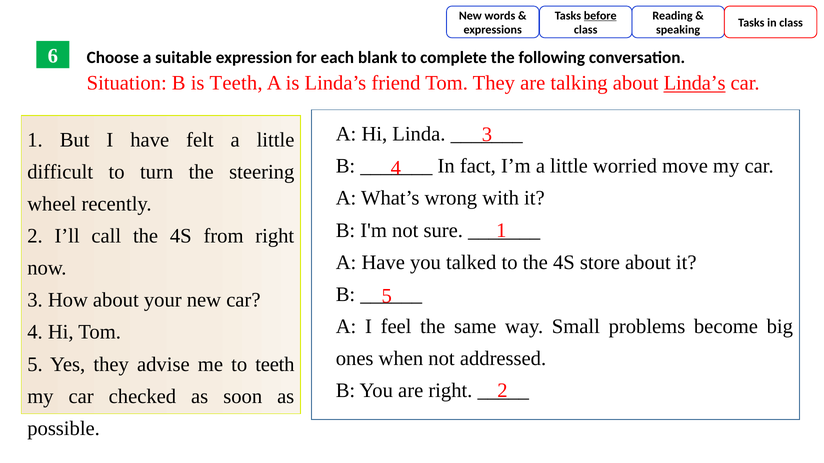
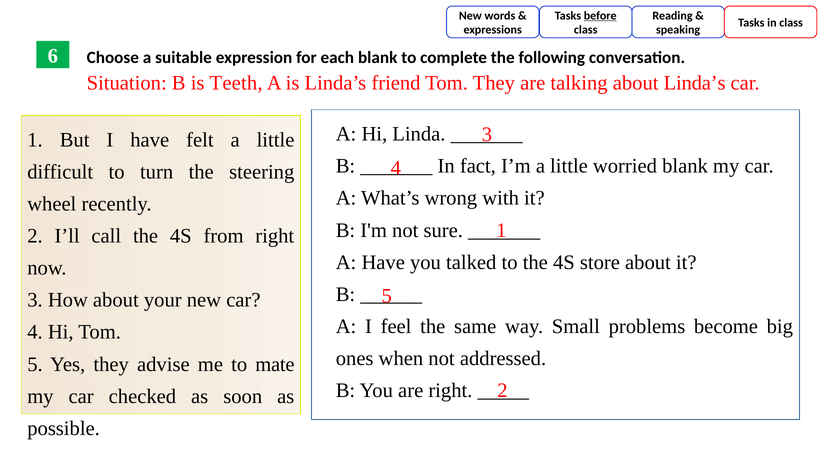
Linda’s at (695, 83) underline: present -> none
worried move: move -> blank
to teeth: teeth -> mate
